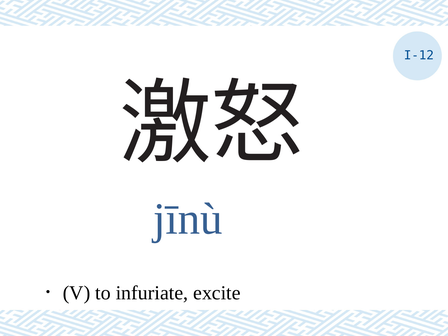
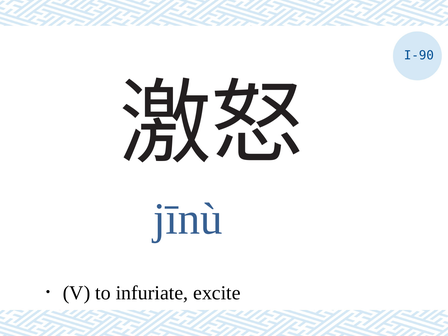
I-12: I-12 -> I-90
